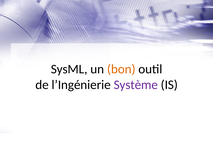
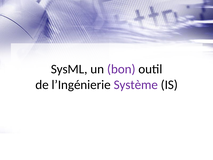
bon colour: orange -> purple
